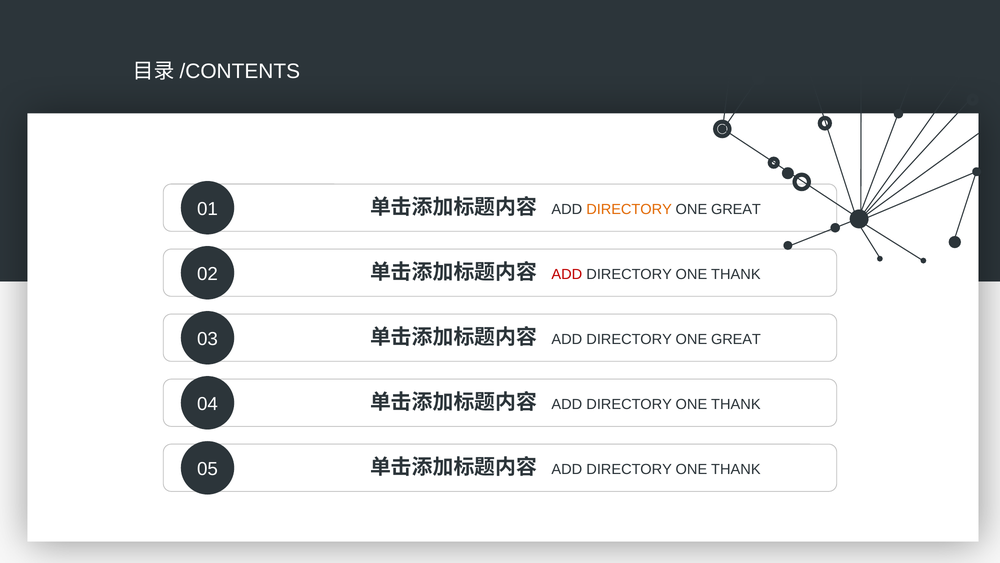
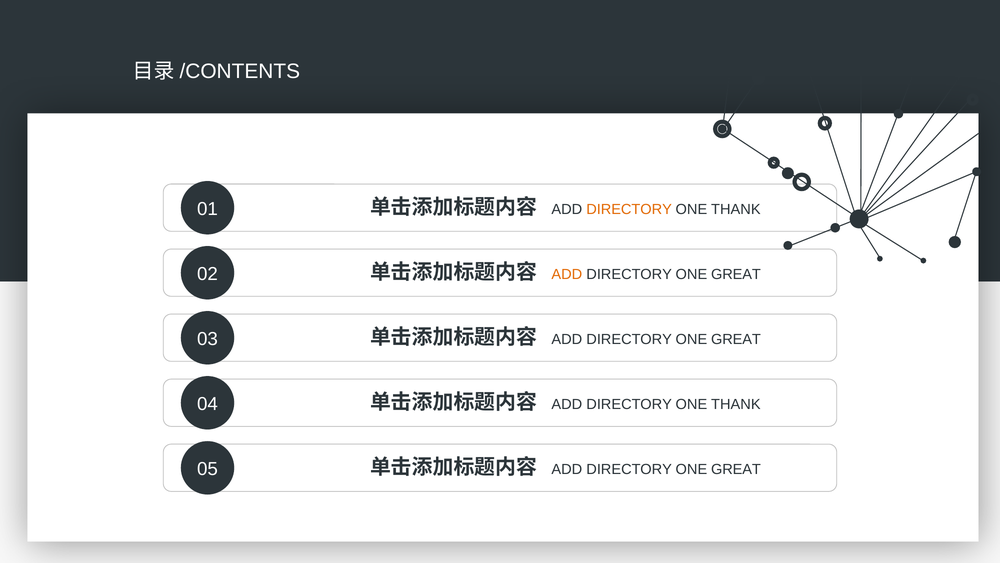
GREAT at (736, 209): GREAT -> THANK
ADD at (567, 274) colour: red -> orange
THANK at (736, 274): THANK -> GREAT
THANK at (736, 469): THANK -> GREAT
